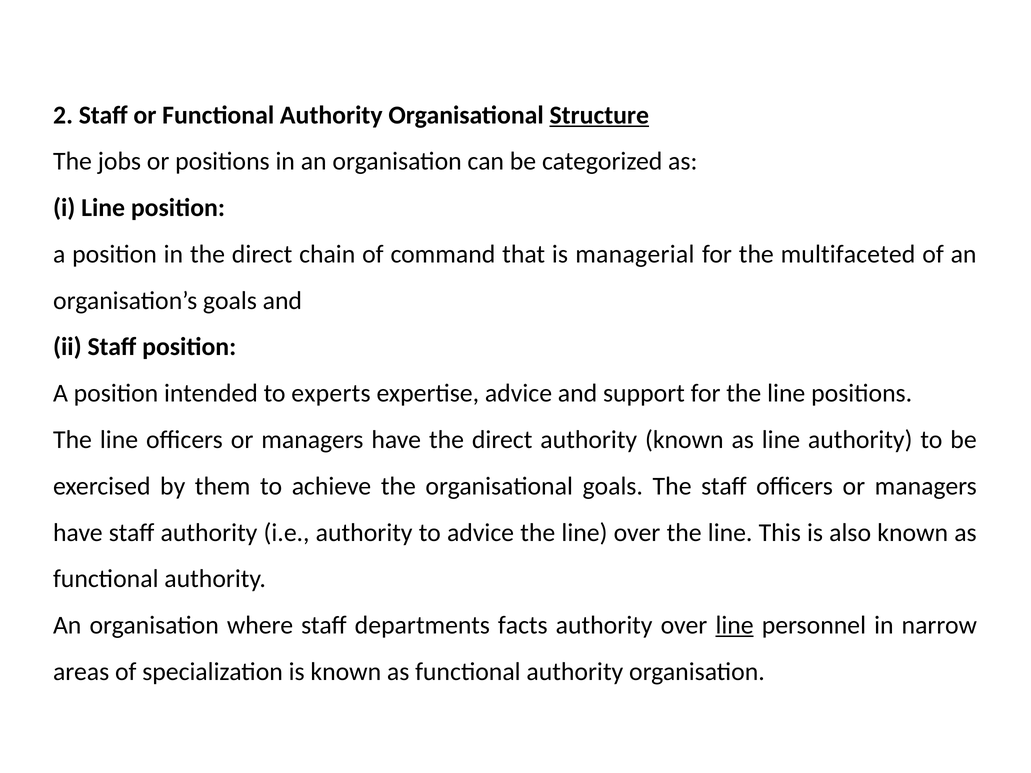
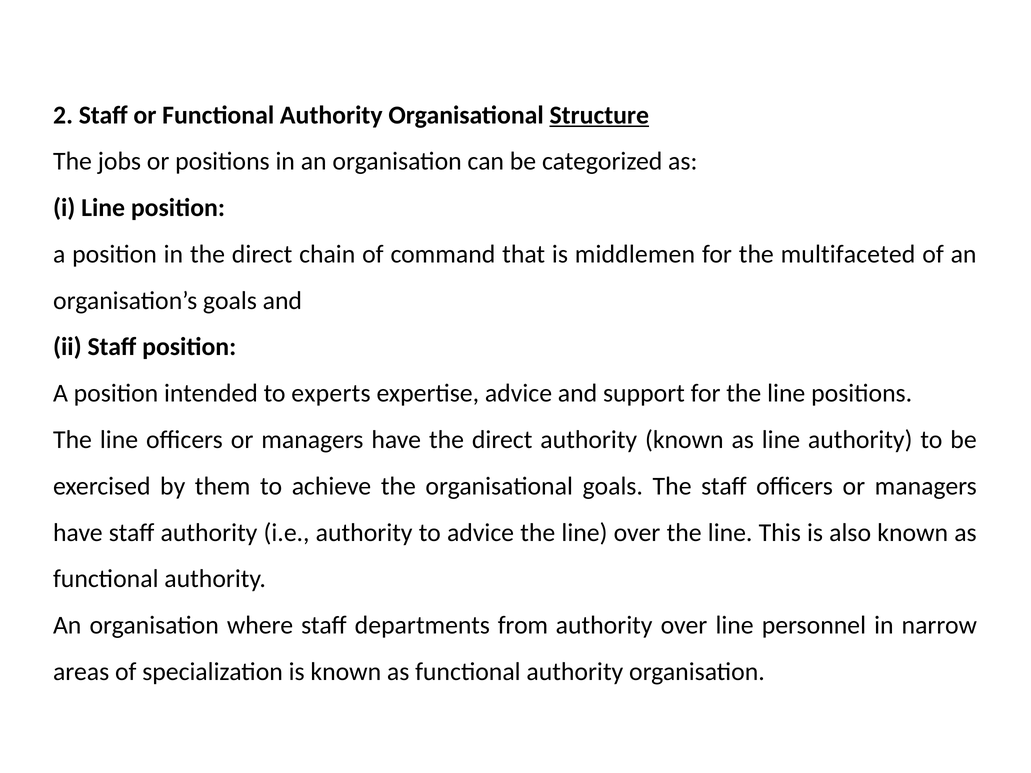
managerial: managerial -> middlemen
facts: facts -> from
line at (735, 625) underline: present -> none
